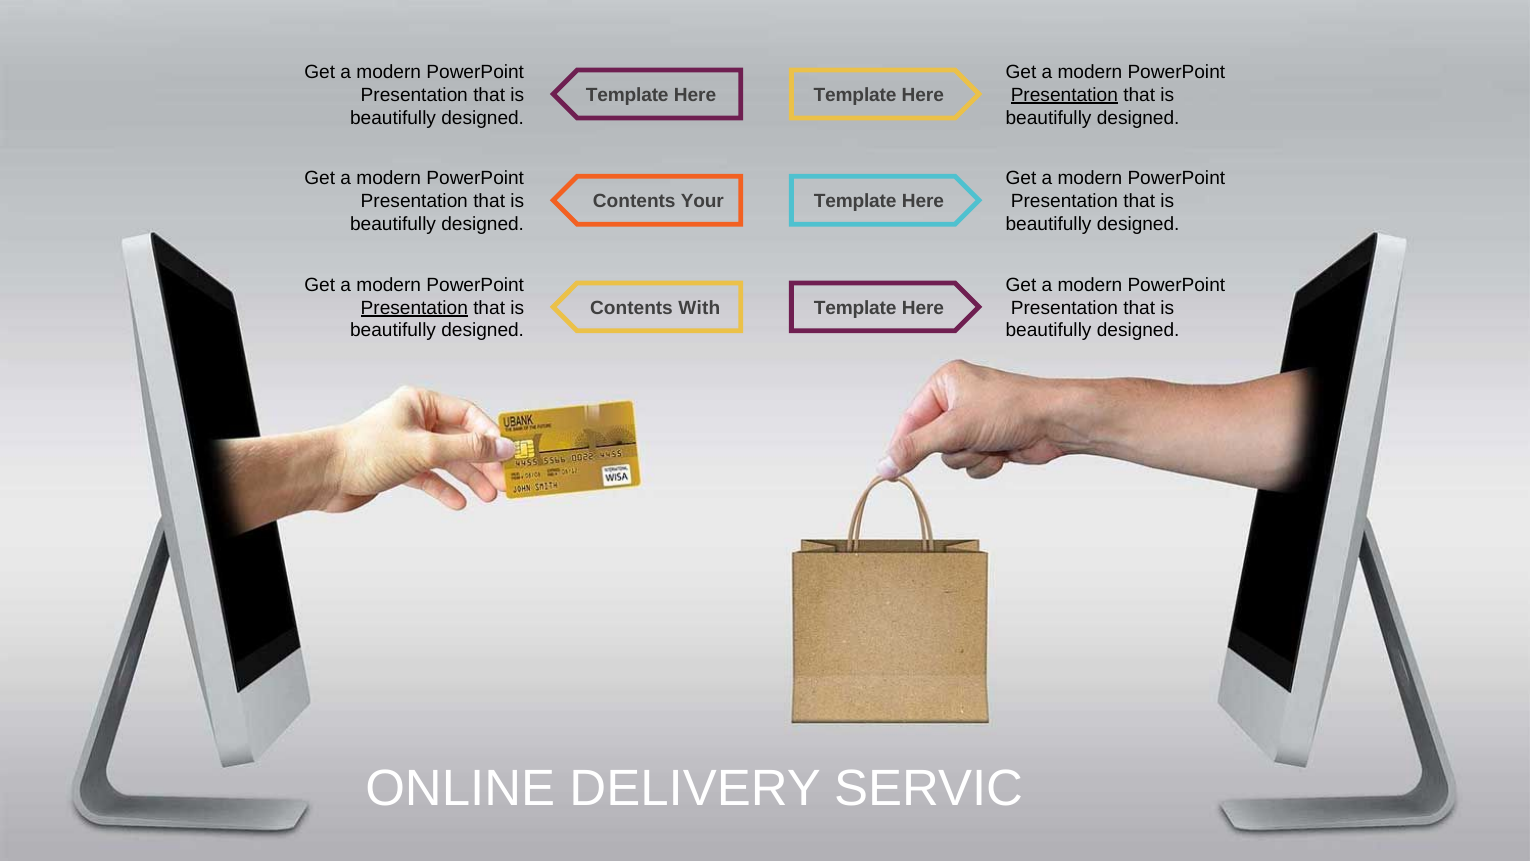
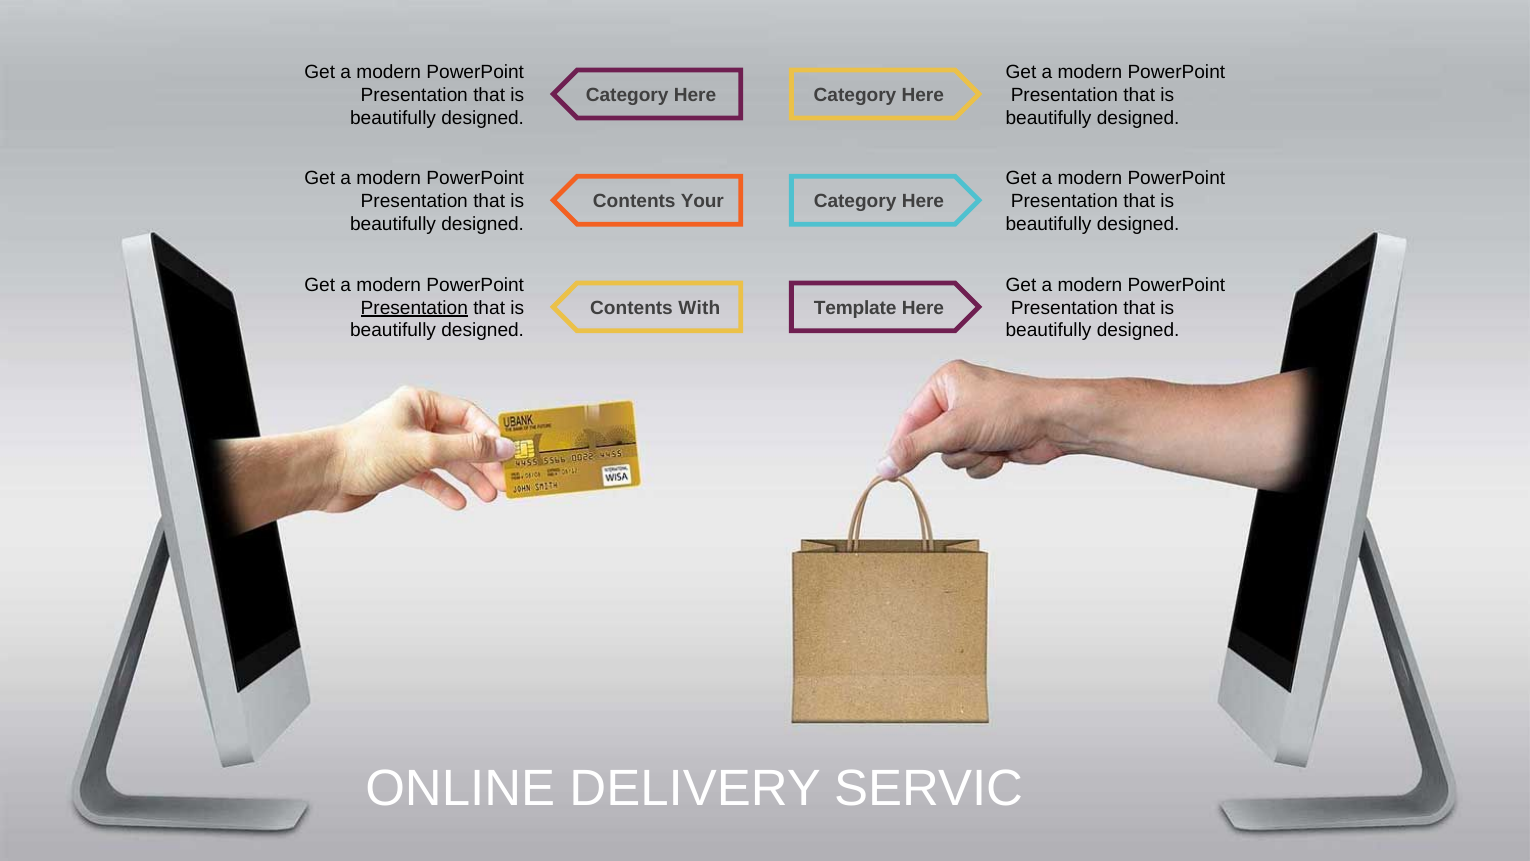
Presentation at (1064, 95) underline: present -> none
Template at (627, 95): Template -> Category
Template at (855, 95): Template -> Category
Template at (855, 201): Template -> Category
